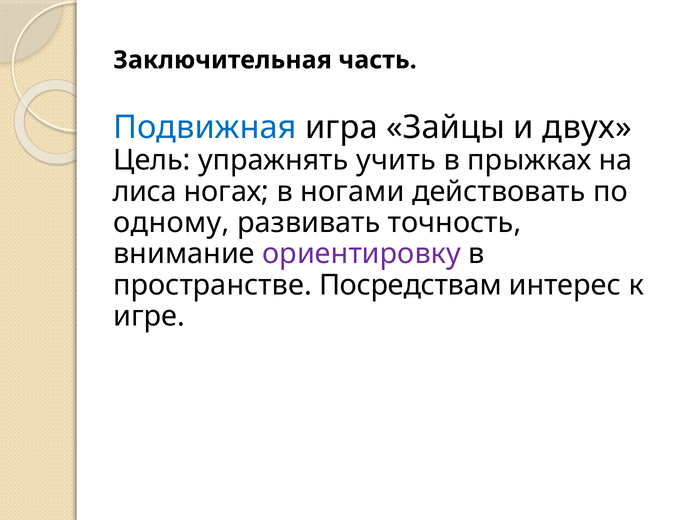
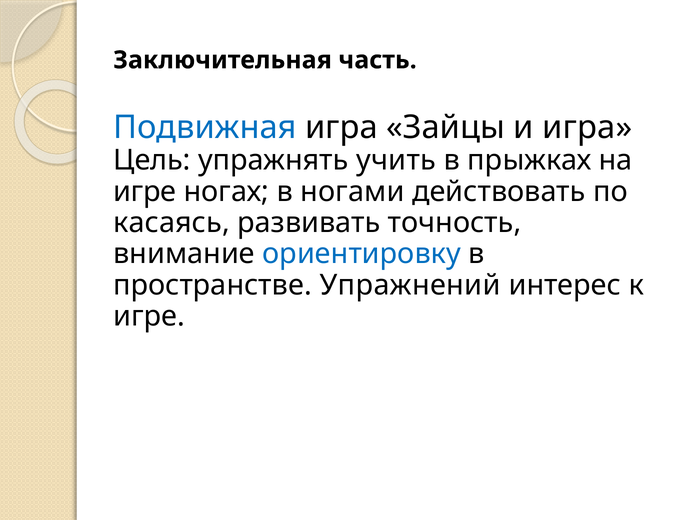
и двух: двух -> игра
лиса at (145, 191): лиса -> игре
одному: одному -> касаясь
ориентировку colour: purple -> blue
Посредствам: Посредствам -> Упражнений
